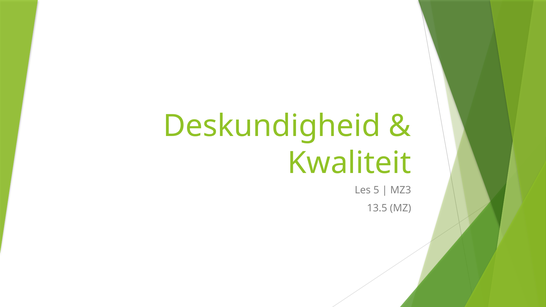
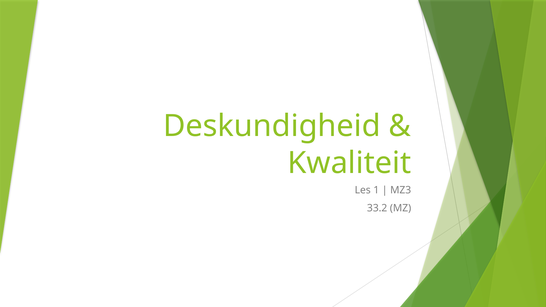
5: 5 -> 1
13.5: 13.5 -> 33.2
